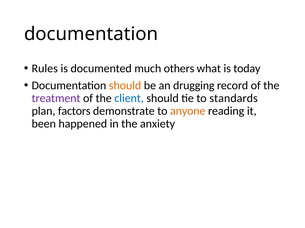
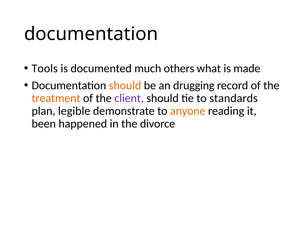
Rules: Rules -> Tools
today: today -> made
treatment colour: purple -> orange
client colour: blue -> purple
factors: factors -> legible
anxiety: anxiety -> divorce
